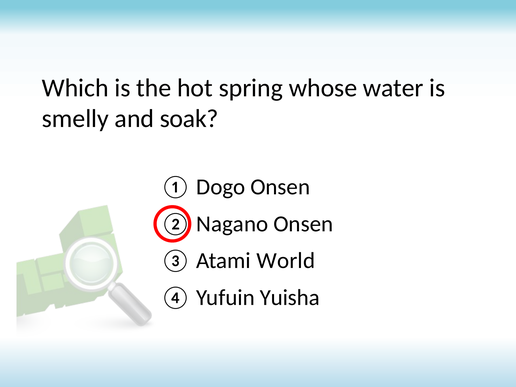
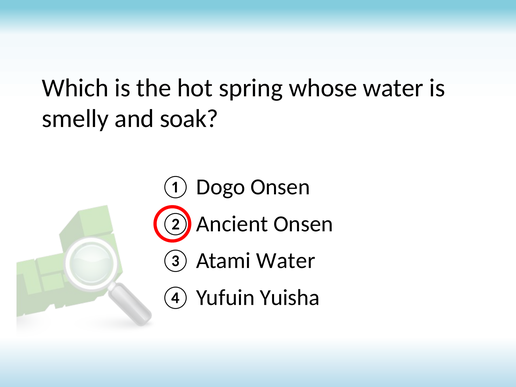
Nagano: Nagano -> Ancient
Atami World: World -> Water
